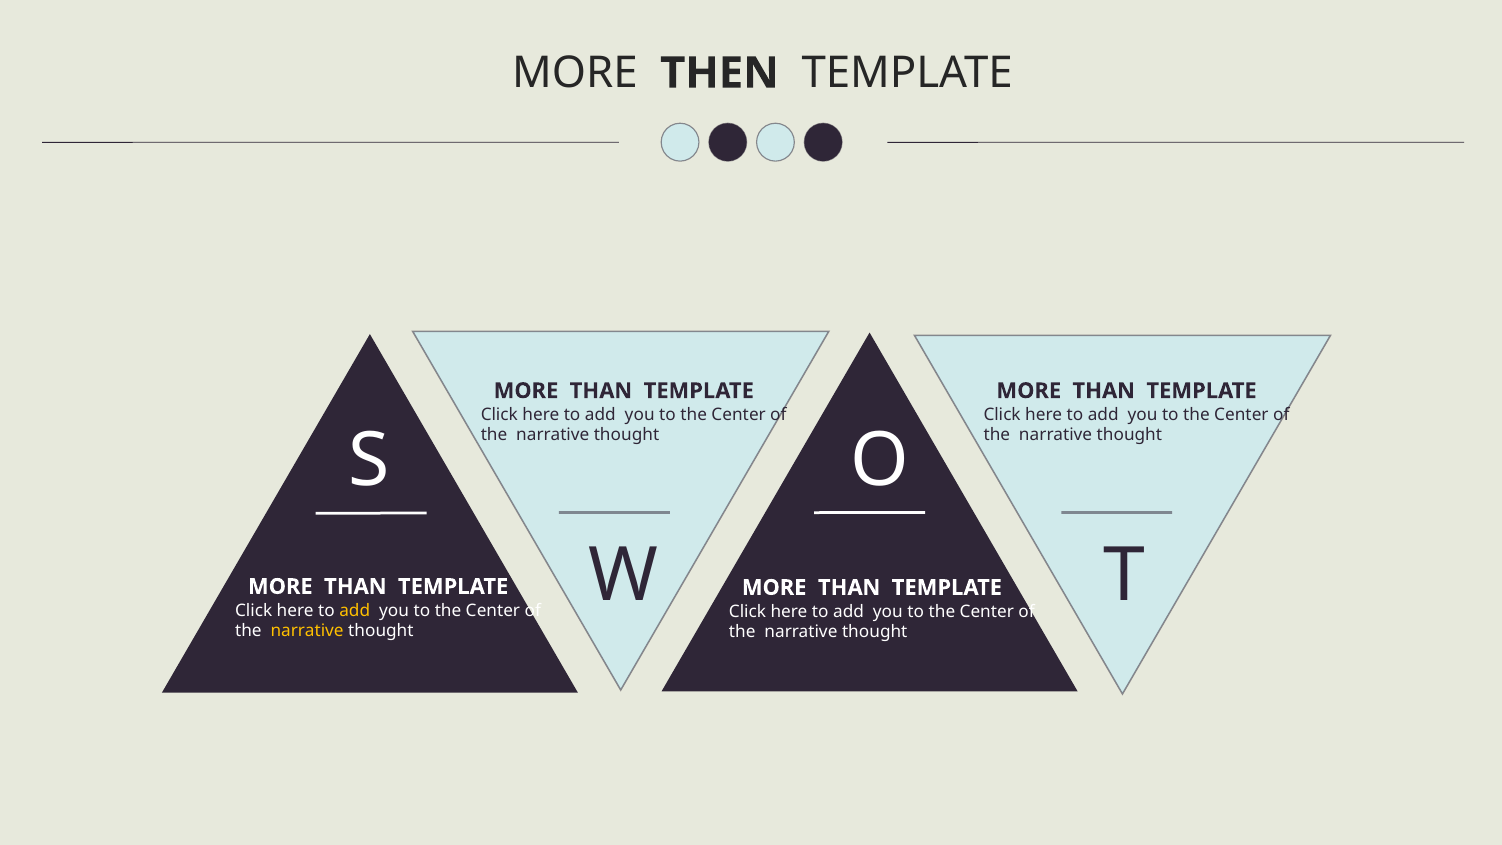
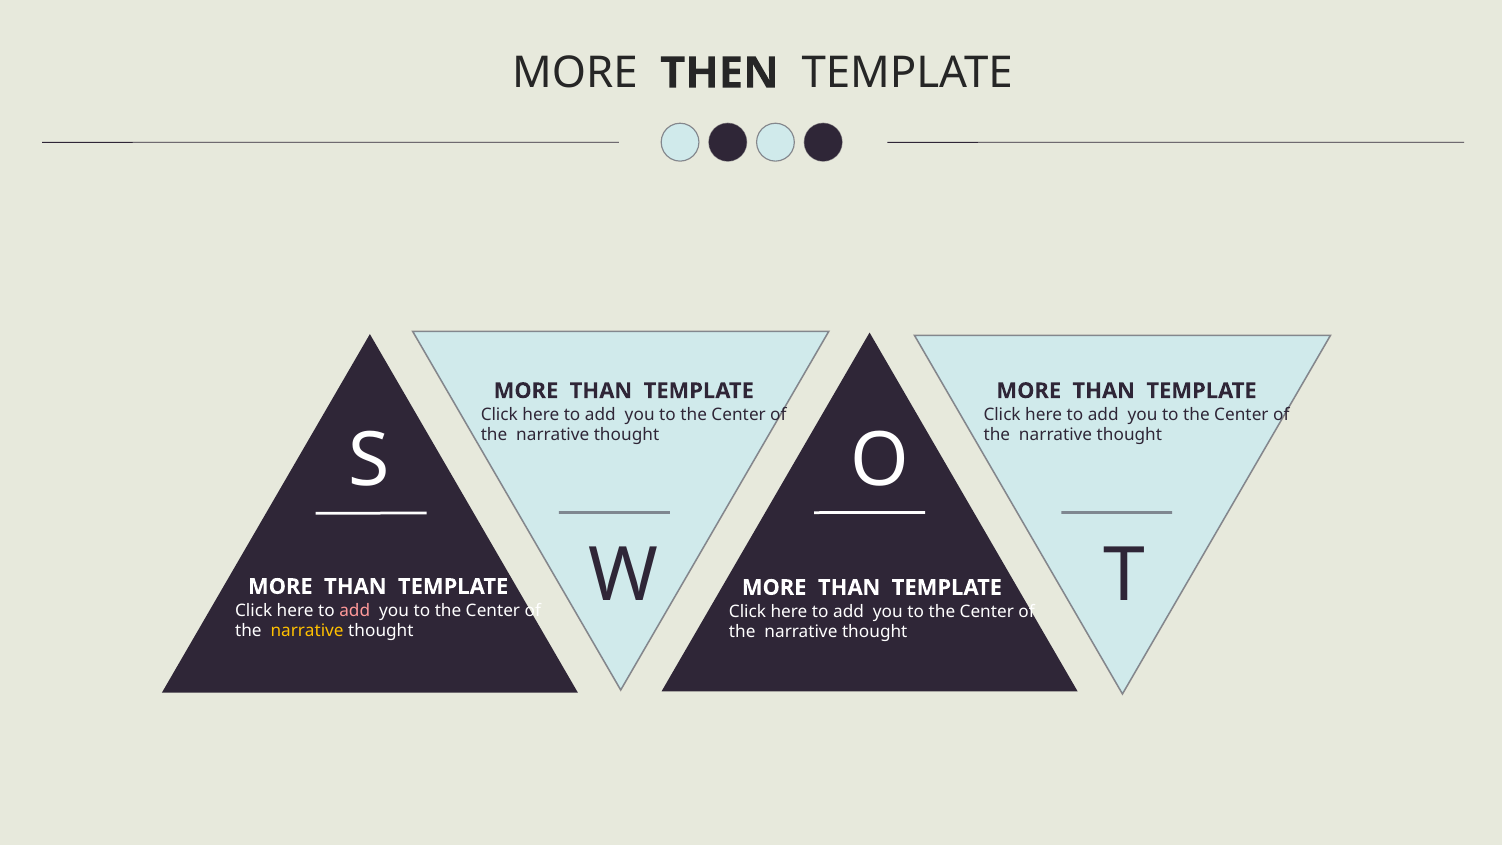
add at (355, 610) colour: yellow -> pink
